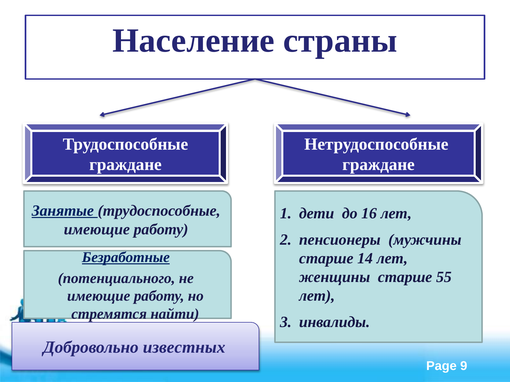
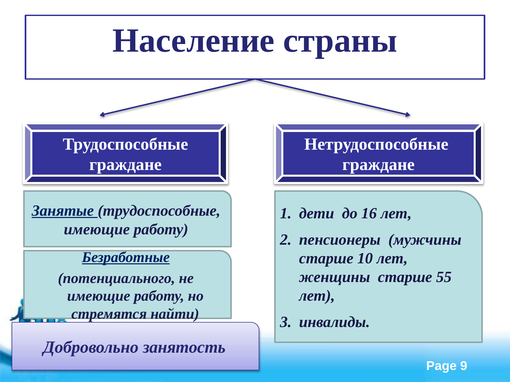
14: 14 -> 10
известных: известных -> занятость
